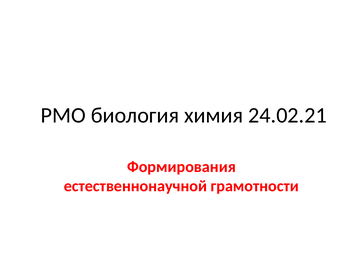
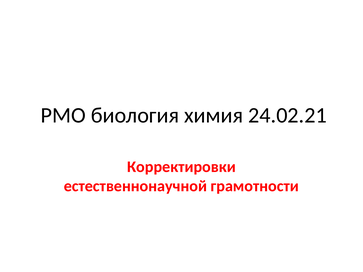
Формирования: Формирования -> Корректировки
